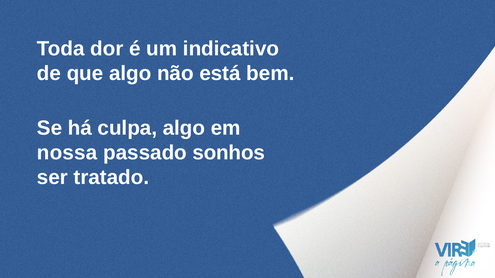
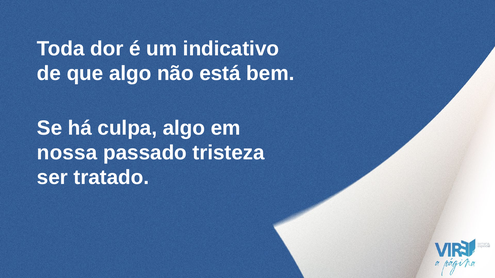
sonhos: sonhos -> tristeza
